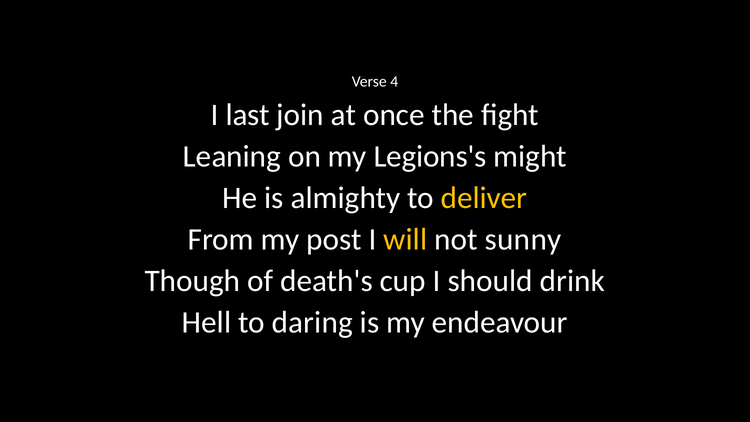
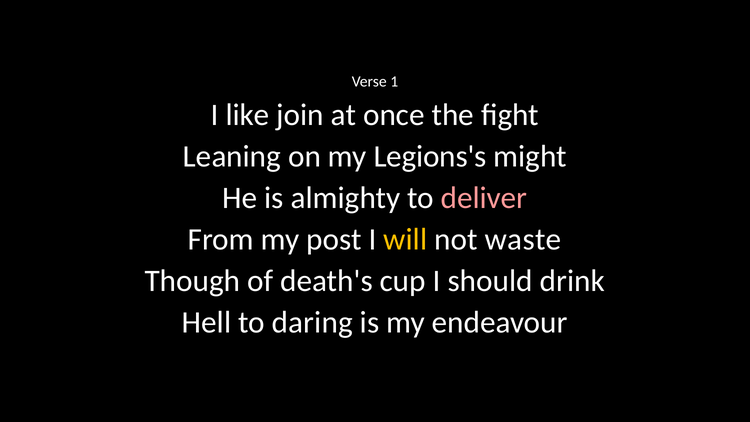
4: 4 -> 1
last: last -> like
deliver colour: yellow -> pink
sunny: sunny -> waste
